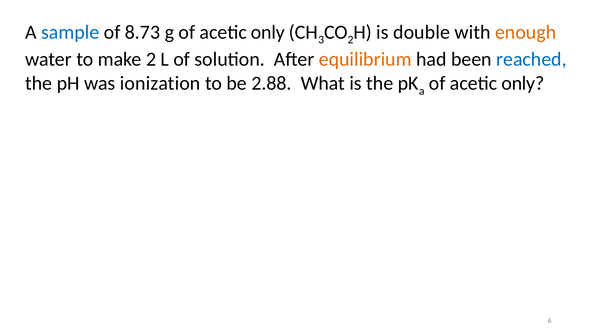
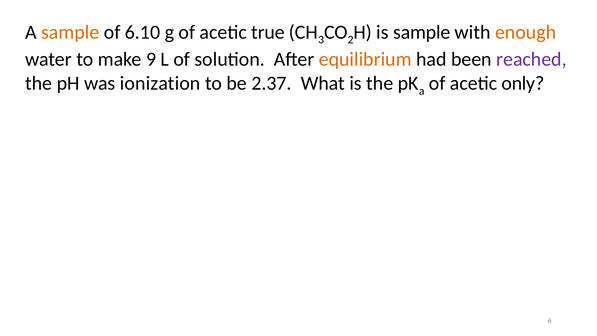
sample at (70, 32) colour: blue -> orange
8.73: 8.73 -> 6.10
g of acetic only: only -> true
is double: double -> sample
make 2: 2 -> 9
reached colour: blue -> purple
2.88: 2.88 -> 2.37
